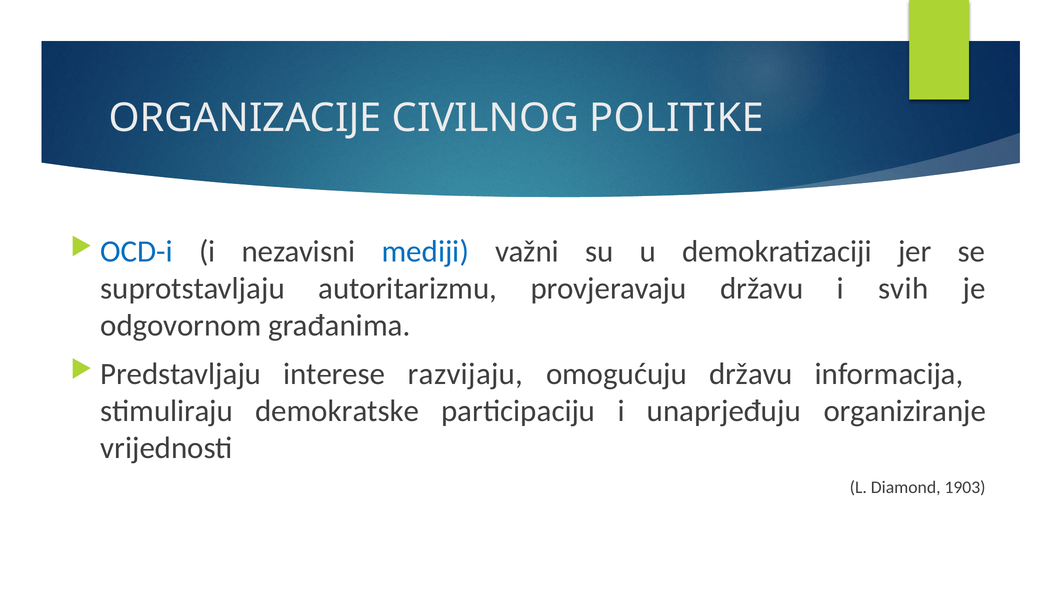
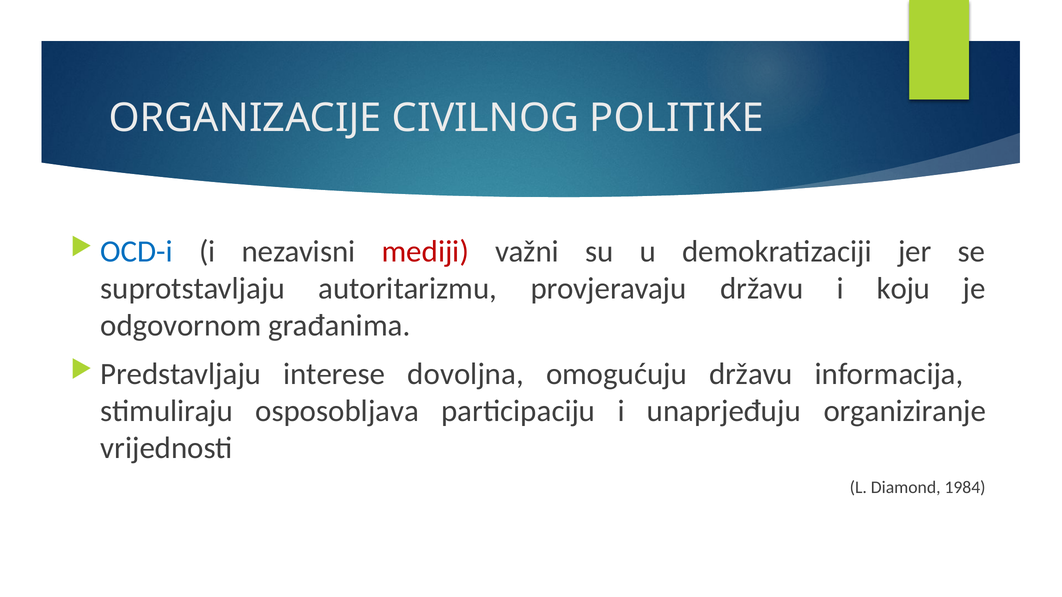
mediji colour: blue -> red
svih: svih -> koju
razvijaju: razvijaju -> dovoljna
demokratske: demokratske -> osposobljava
1903: 1903 -> 1984
